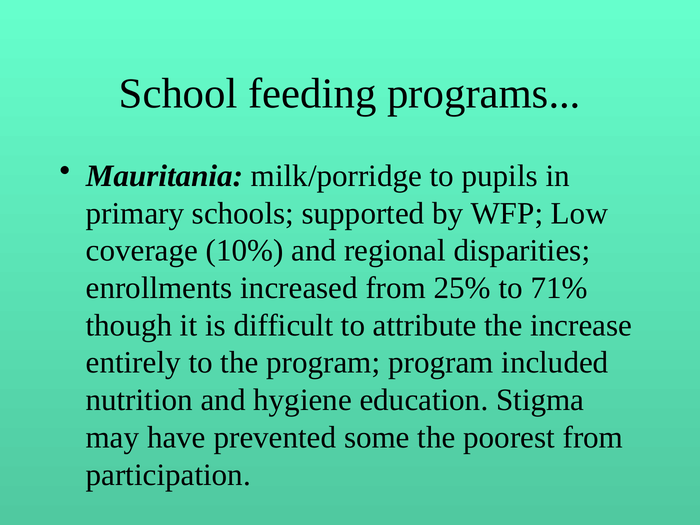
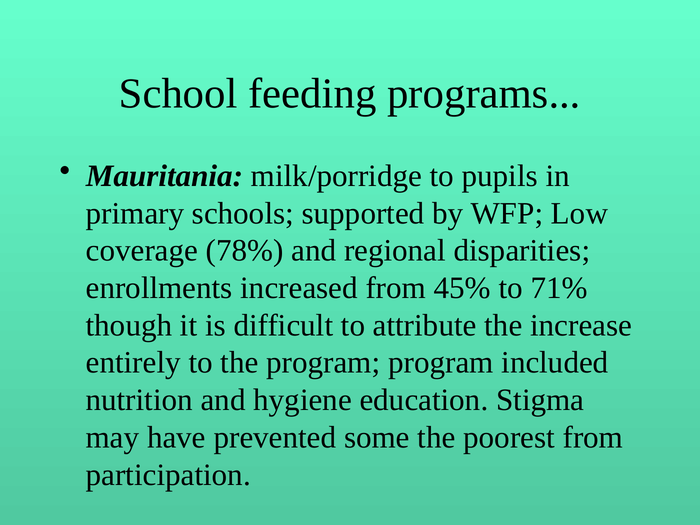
10%: 10% -> 78%
25%: 25% -> 45%
